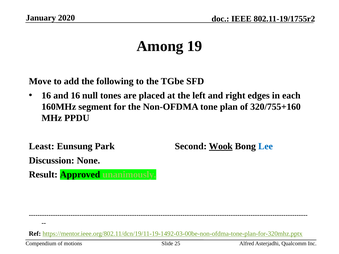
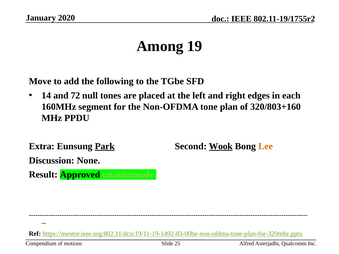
16 at (46, 96): 16 -> 14
and 16: 16 -> 72
320/755+160: 320/755+160 -> 320/803+160
Least: Least -> Extra
Park underline: none -> present
Lee colour: blue -> orange
